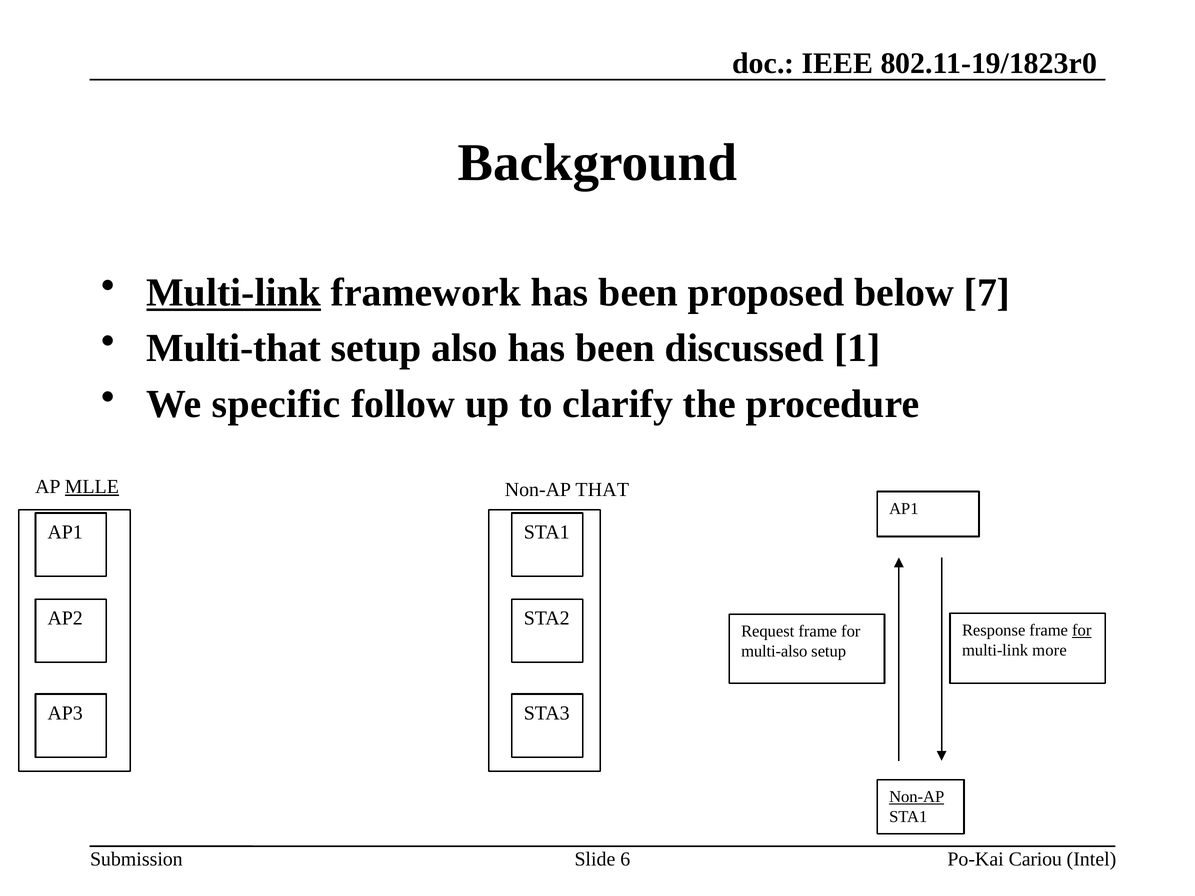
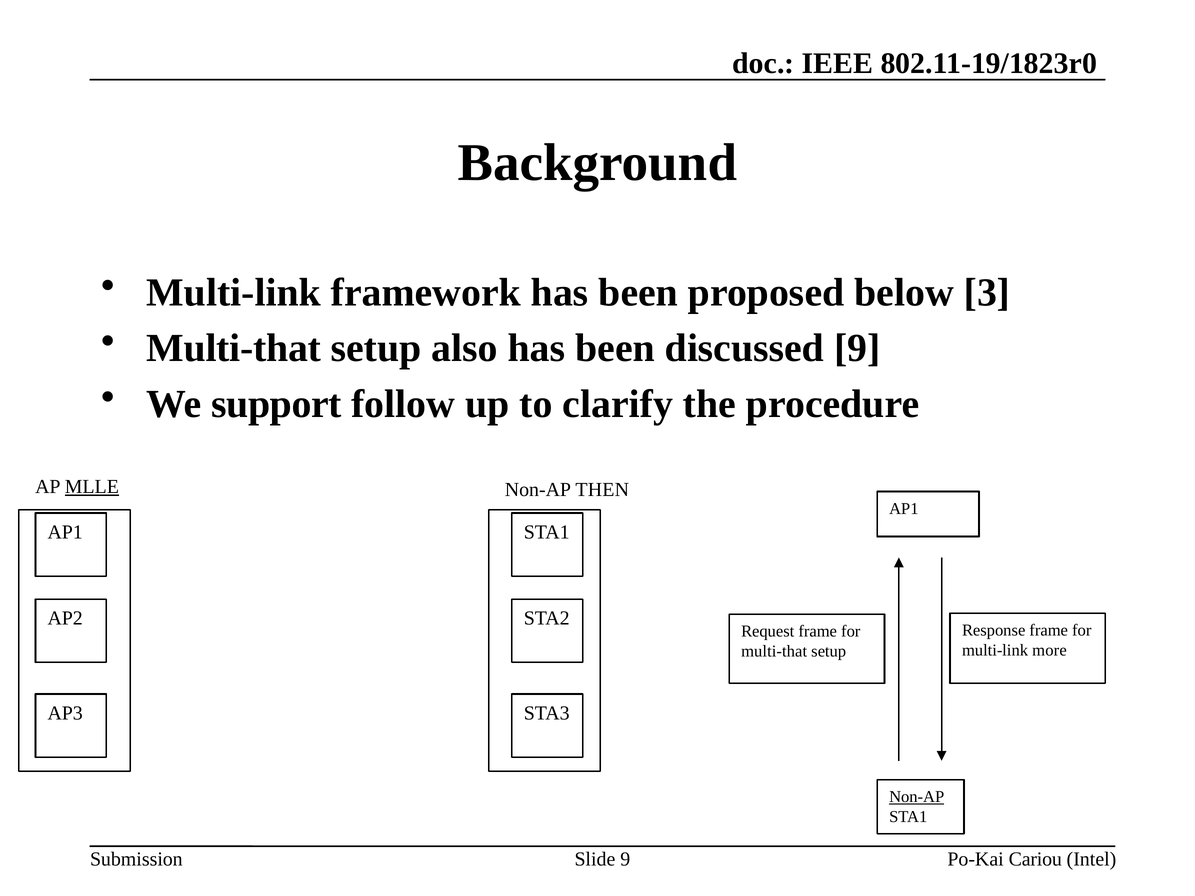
Multi-link at (234, 293) underline: present -> none
7: 7 -> 3
discussed 1: 1 -> 9
specific: specific -> support
THAT: THAT -> THEN
for at (1082, 630) underline: present -> none
multi-also at (774, 651): multi-also -> multi-that
Slide 6: 6 -> 9
